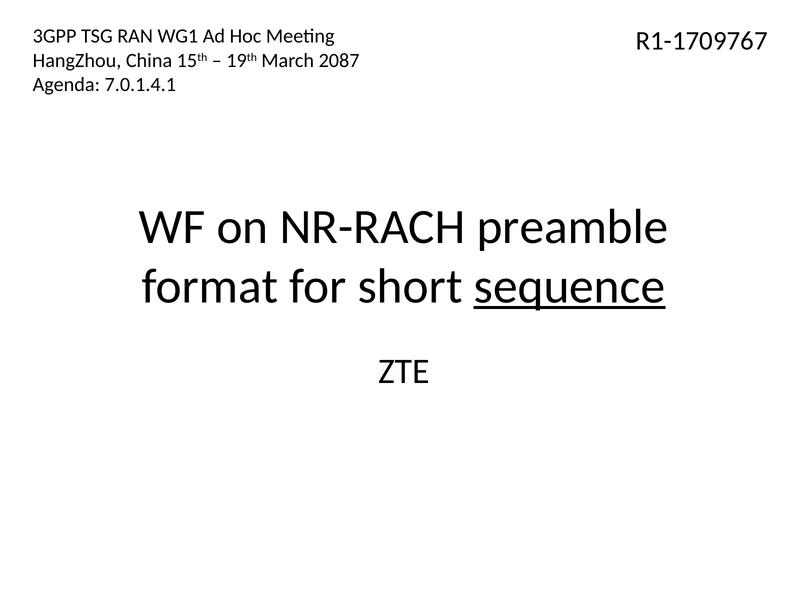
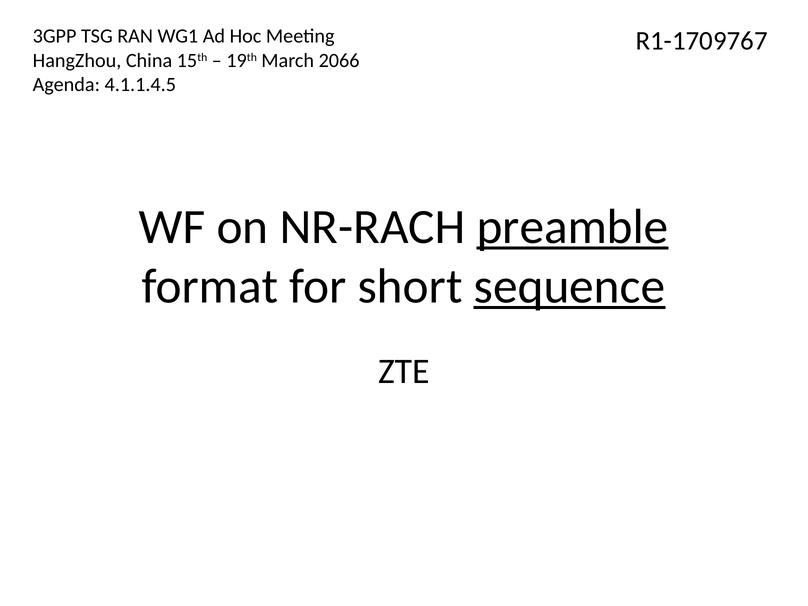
2087: 2087 -> 2066
7.0.1.4.1: 7.0.1.4.1 -> 4.1.1.4.5
preamble underline: none -> present
